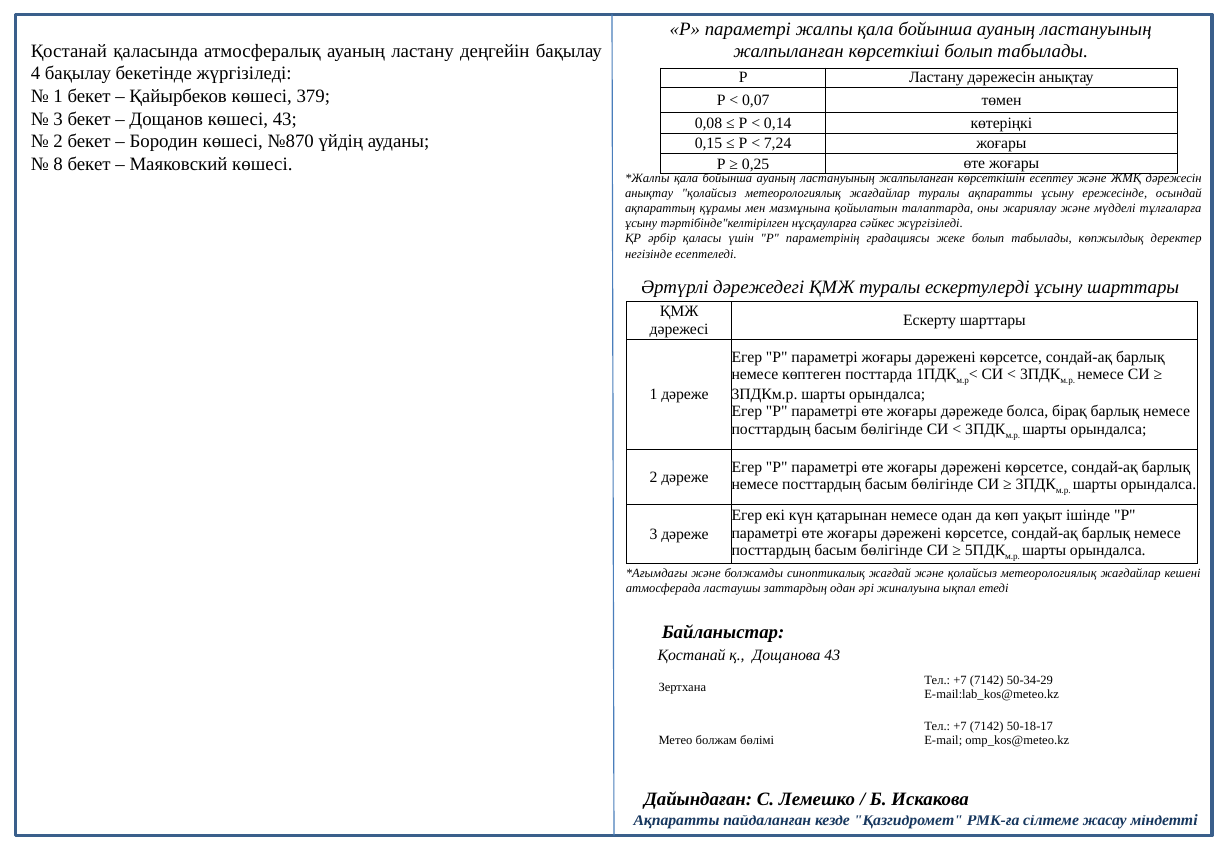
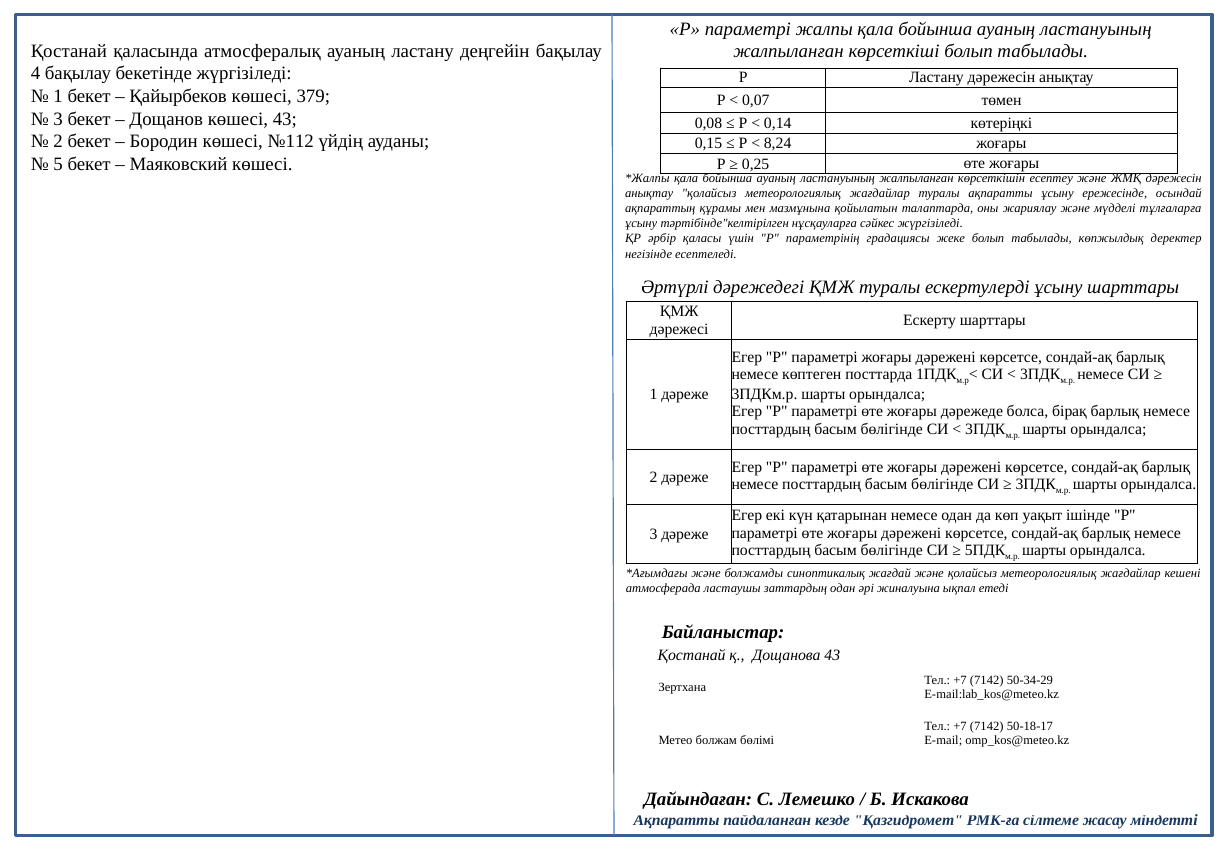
№870: №870 -> №112
7,24: 7,24 -> 8,24
8: 8 -> 5
